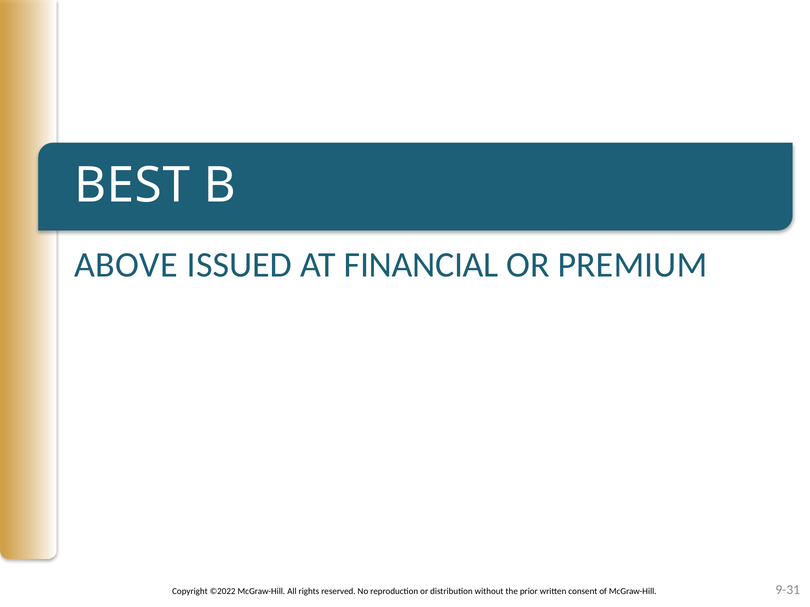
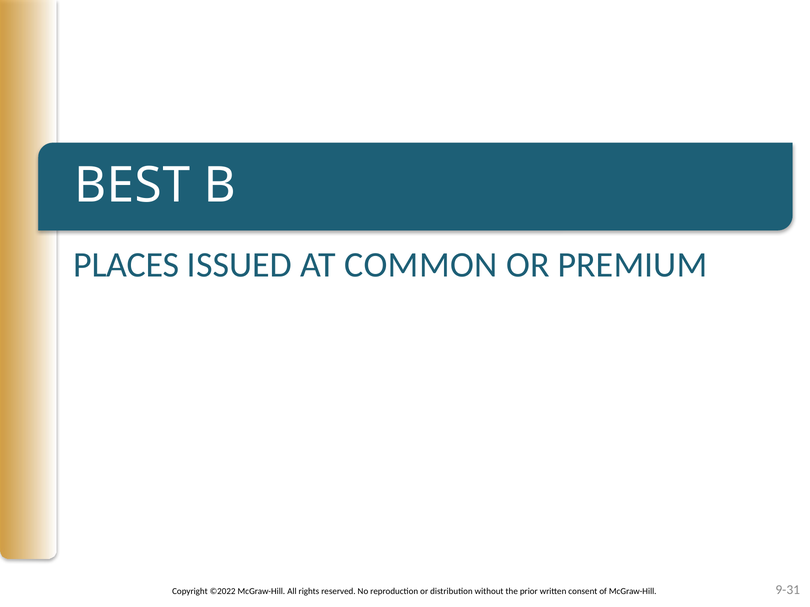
ABOVE: ABOVE -> PLACES
FINANCIAL: FINANCIAL -> COMMON
